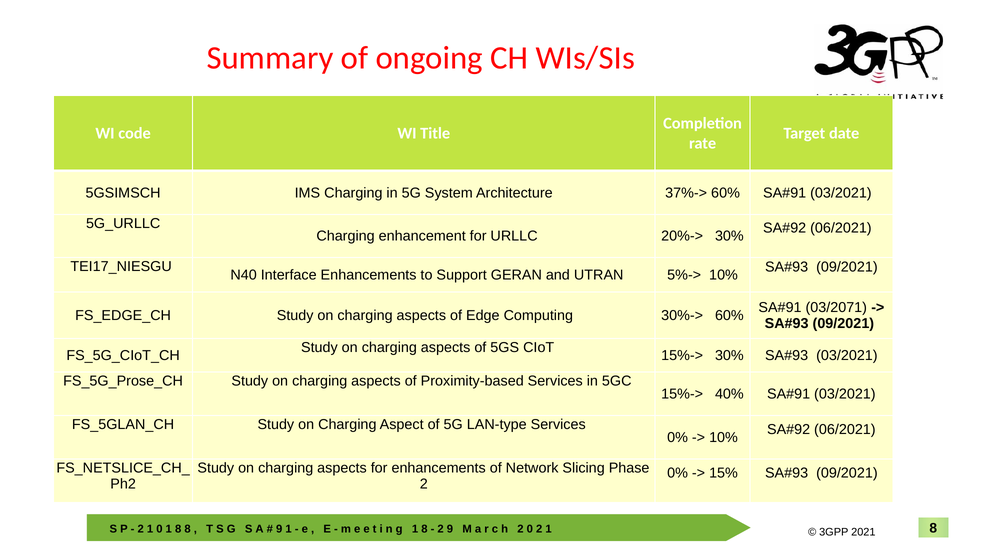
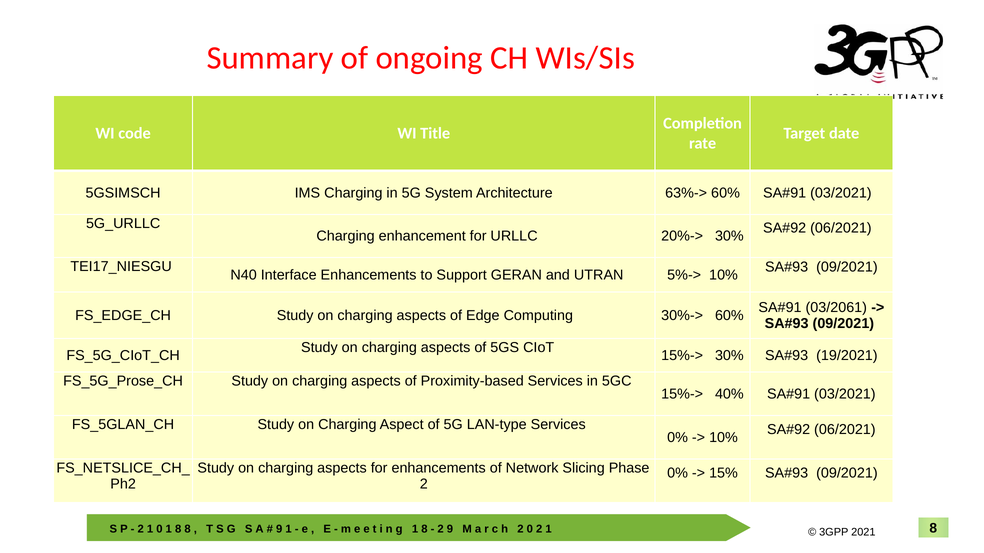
37%->: 37%-> -> 63%->
03/2071: 03/2071 -> 03/2061
03/2021 at (847, 356): 03/2021 -> 19/2021
